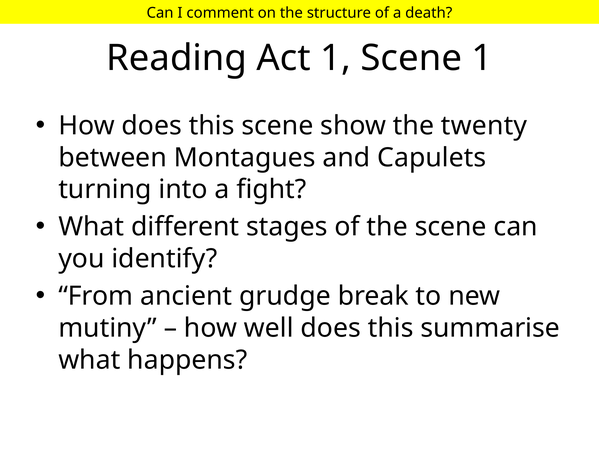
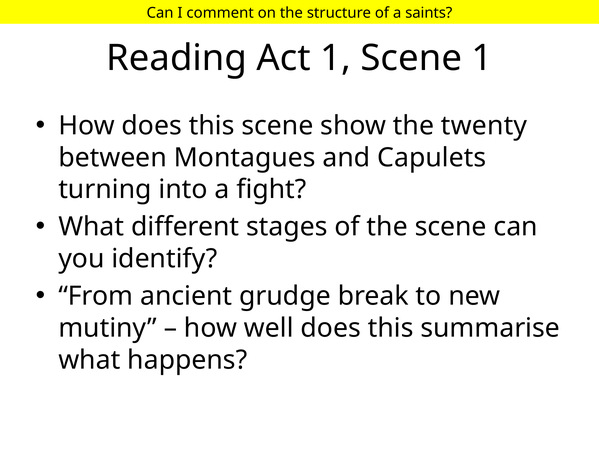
death: death -> saints
